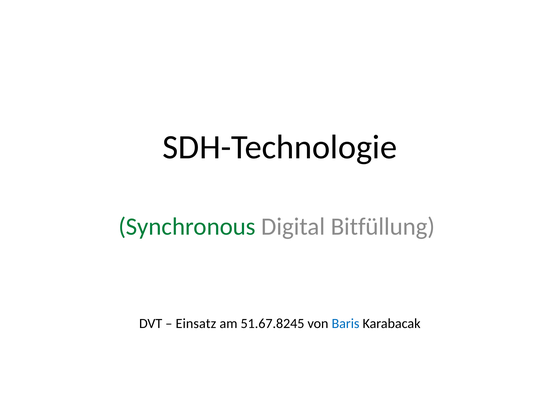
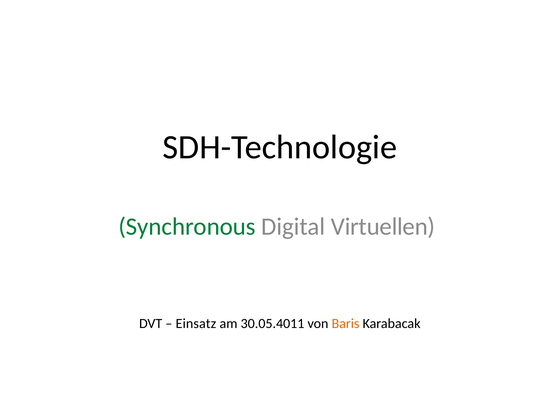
Bitfüllung: Bitfüllung -> Virtuellen
51.67.8245: 51.67.8245 -> 30.05.4011
Baris colour: blue -> orange
